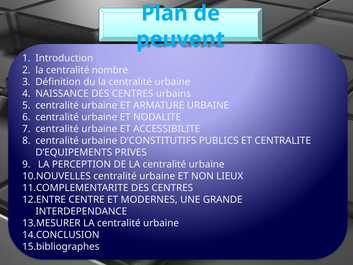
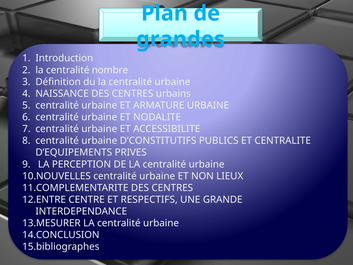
peuvent: peuvent -> grandes
MODERNES: MODERNES -> RESPECTIFS
